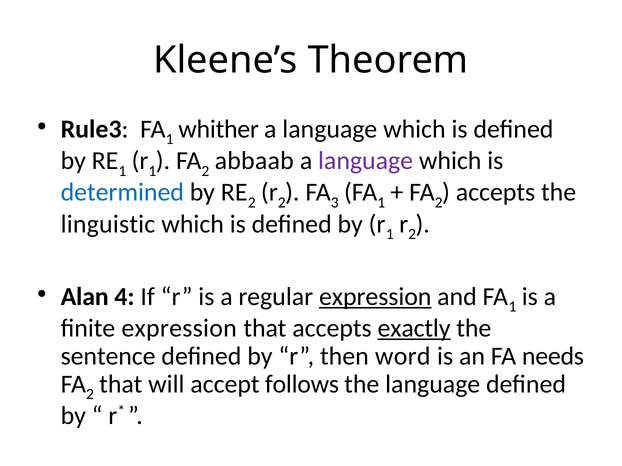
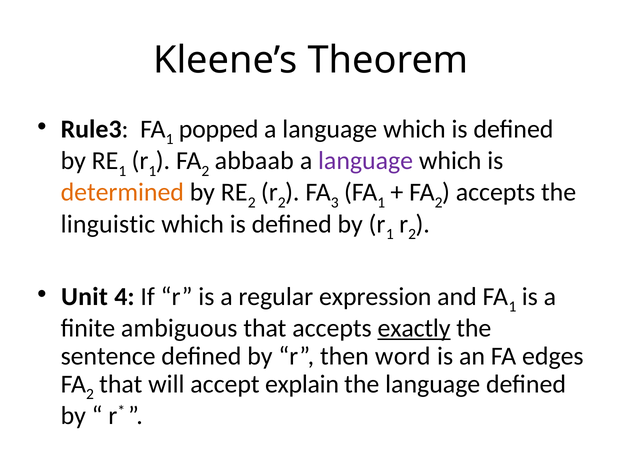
whither: whither -> popped
determined colour: blue -> orange
Alan: Alan -> Unit
expression at (375, 297) underline: present -> none
finite expression: expression -> ambiguous
needs: needs -> edges
follows: follows -> explain
